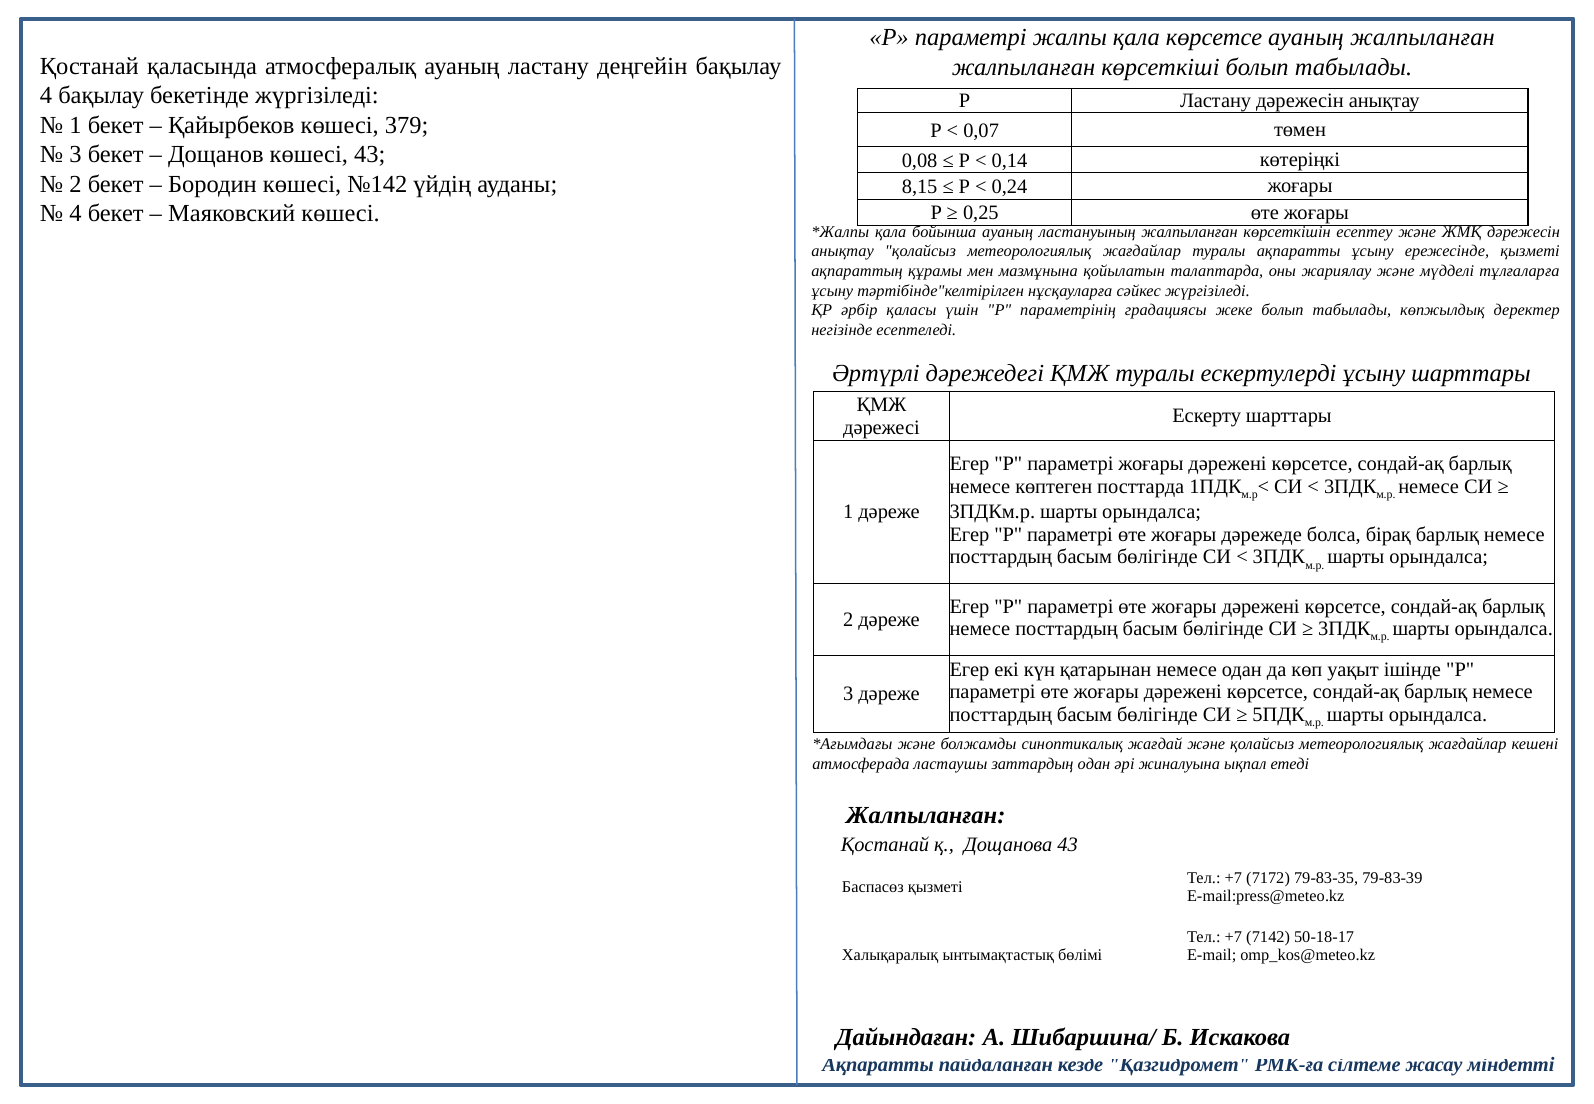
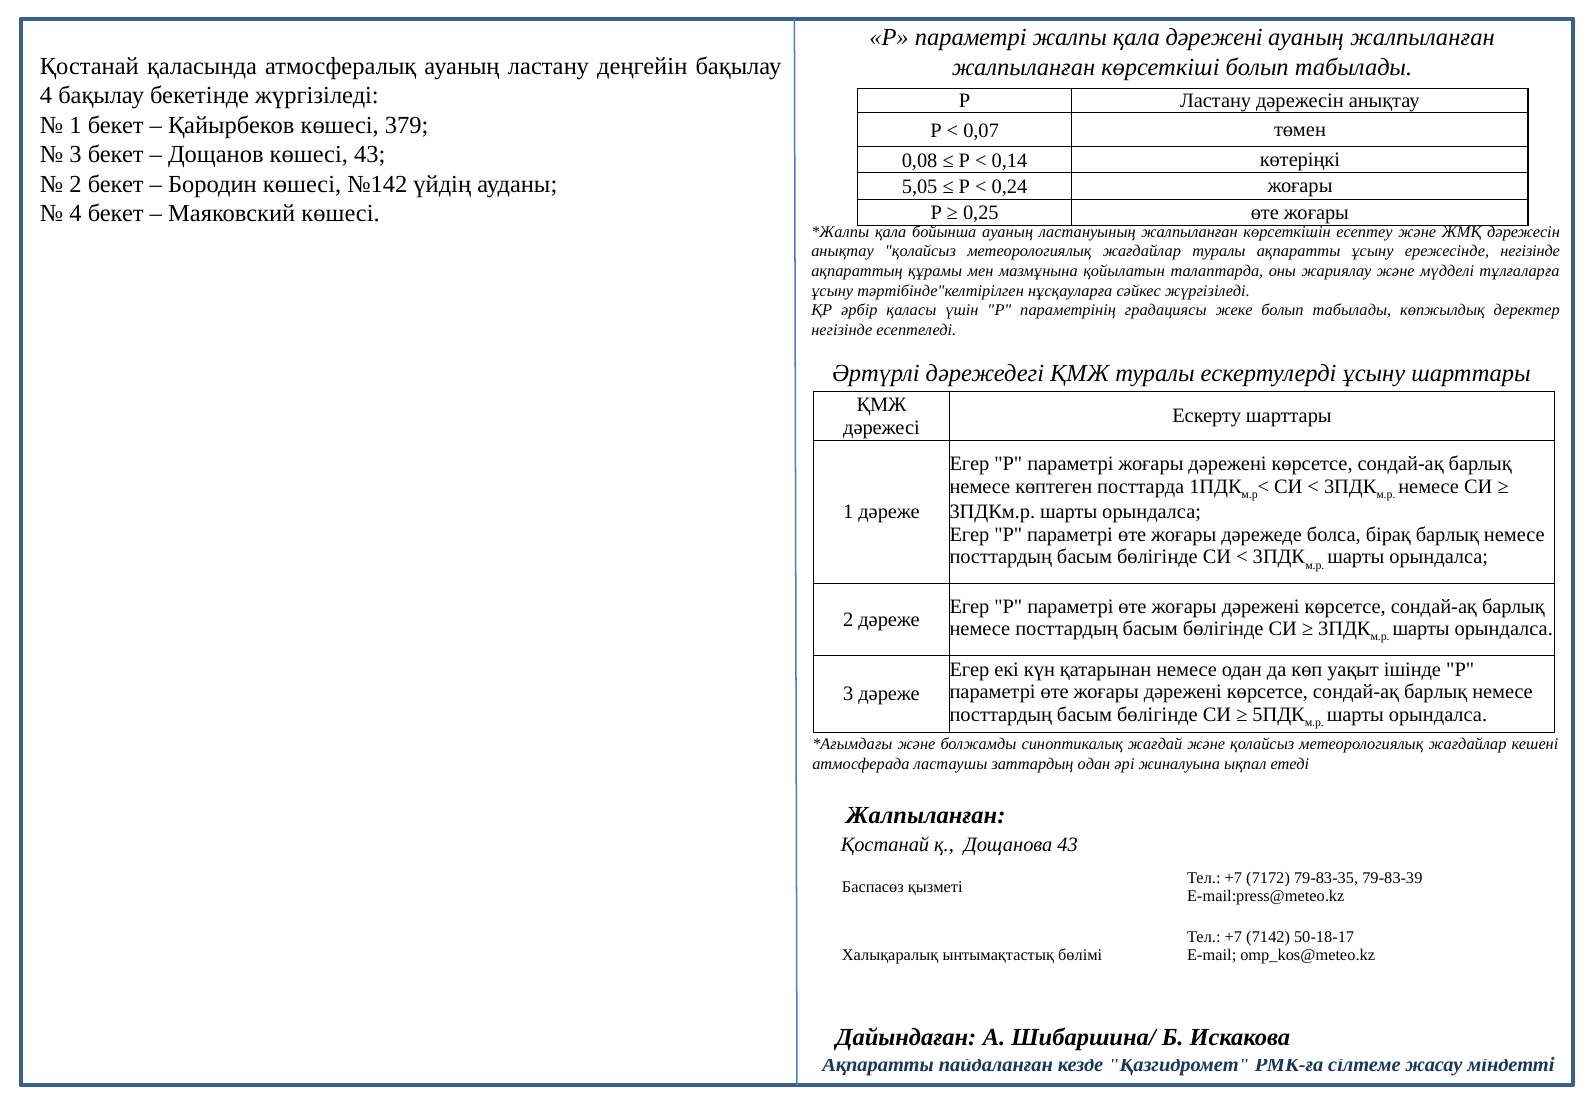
қала көрсетсе: көрсетсе -> дәрежені
8,15: 8,15 -> 5,05
ережесінде қызметі: қызметі -> негізінде
